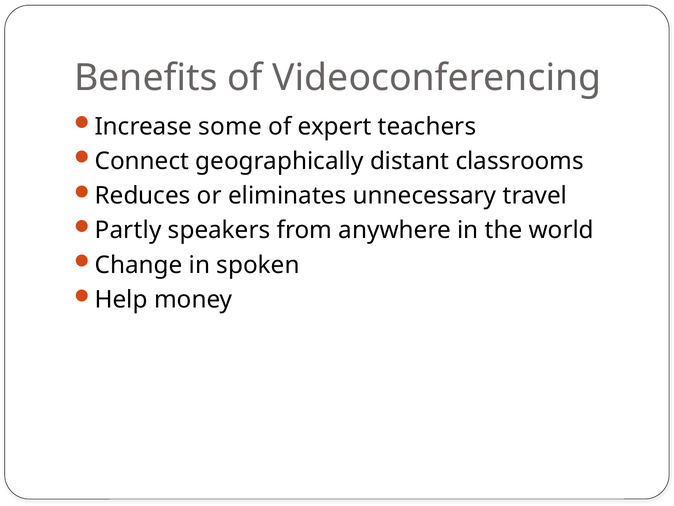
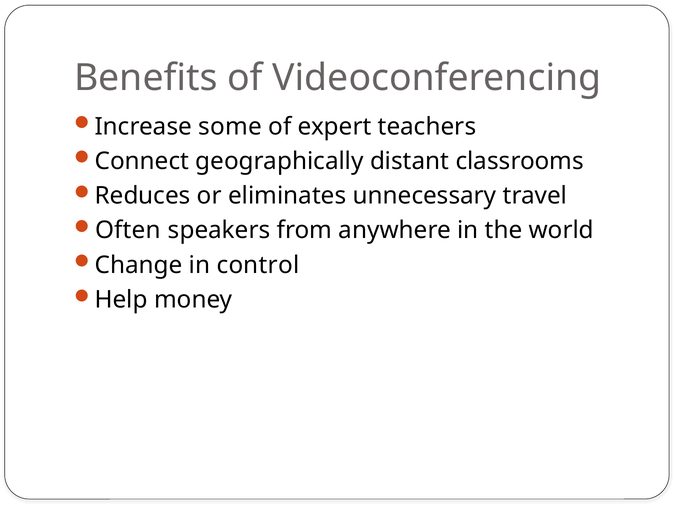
Partly: Partly -> Often
spoken: spoken -> control
